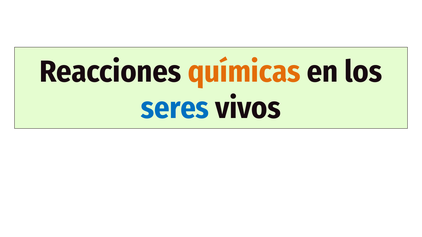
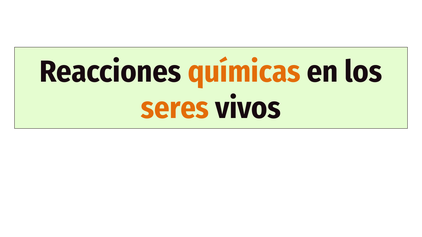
seres colour: blue -> orange
